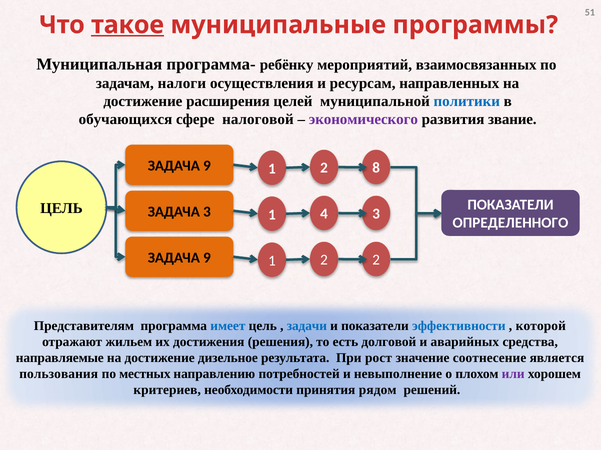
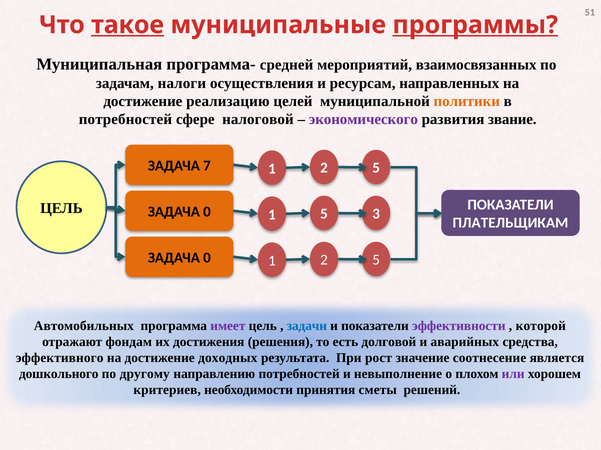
программы underline: none -> present
ребёнку: ребёнку -> средней
расширения: расширения -> реализацию
политики colour: blue -> orange
обучающихся at (126, 119): обучающихся -> потребностей
9 at (207, 166): 9 -> 7
8 at (376, 168): 8 -> 5
3 at (207, 212): 3 -> 0
1 4: 4 -> 5
ОПРЕДЕЛЕННОГО: ОПРЕДЕЛЕННОГО -> ПЛАТЕЛЬЩИКАМ
9 at (207, 258): 9 -> 0
1 2 2: 2 -> 5
Представителям: Представителям -> Автомобильных
имеет colour: blue -> purple
эффективности colour: blue -> purple
жильем: жильем -> фондам
направляемые: направляемые -> эффективного
дизельное: дизельное -> доходных
пользования: пользования -> дошкольного
местных: местных -> другому
рядом: рядом -> сметы
